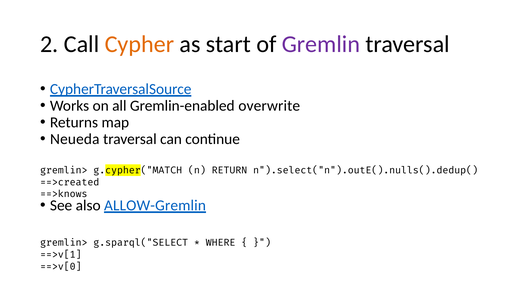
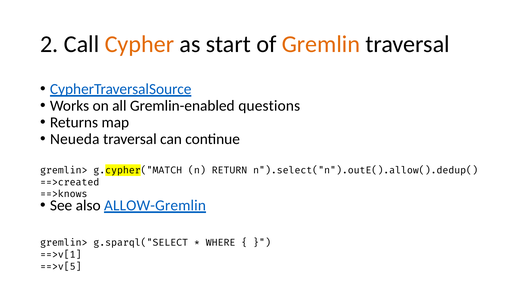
Gremlin colour: purple -> orange
overwrite: overwrite -> questions
n").select("n").outE().nulls().dedup(: n").select("n").outE().nulls().dedup( -> n").select("n").outE().allow().dedup(
==>v[0: ==>v[0 -> ==>v[5
